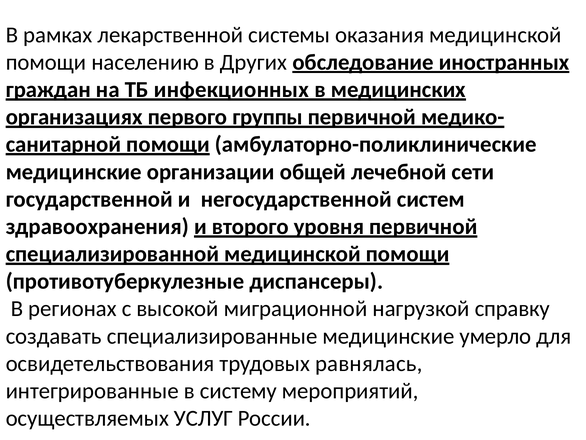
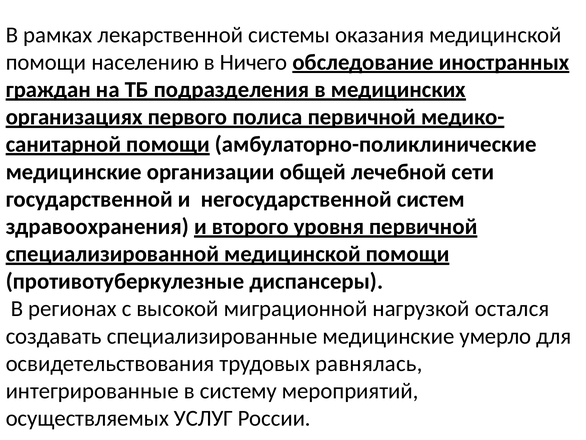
Других: Других -> Ничего
инфекционных: инфекционных -> подразделения
группы: группы -> полиса
справку: справку -> остался
